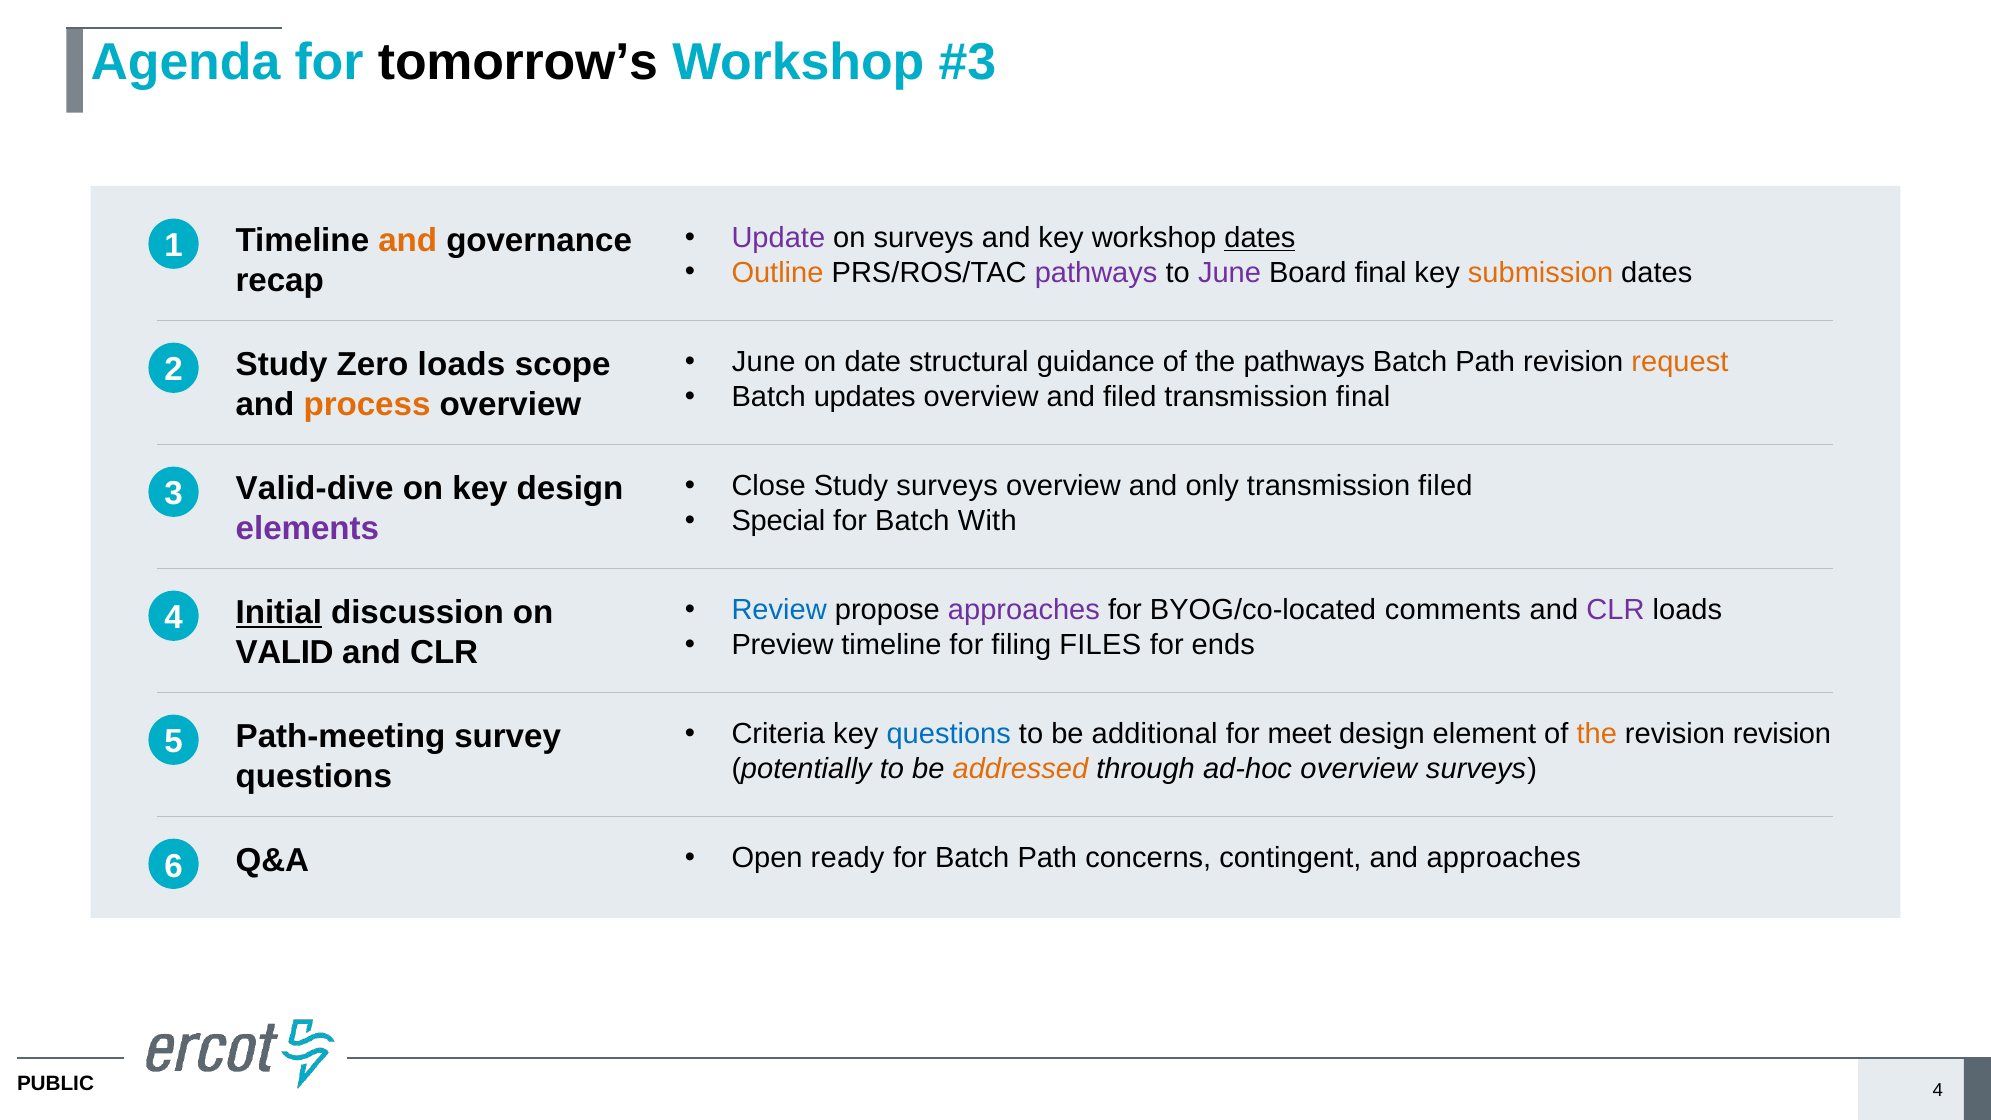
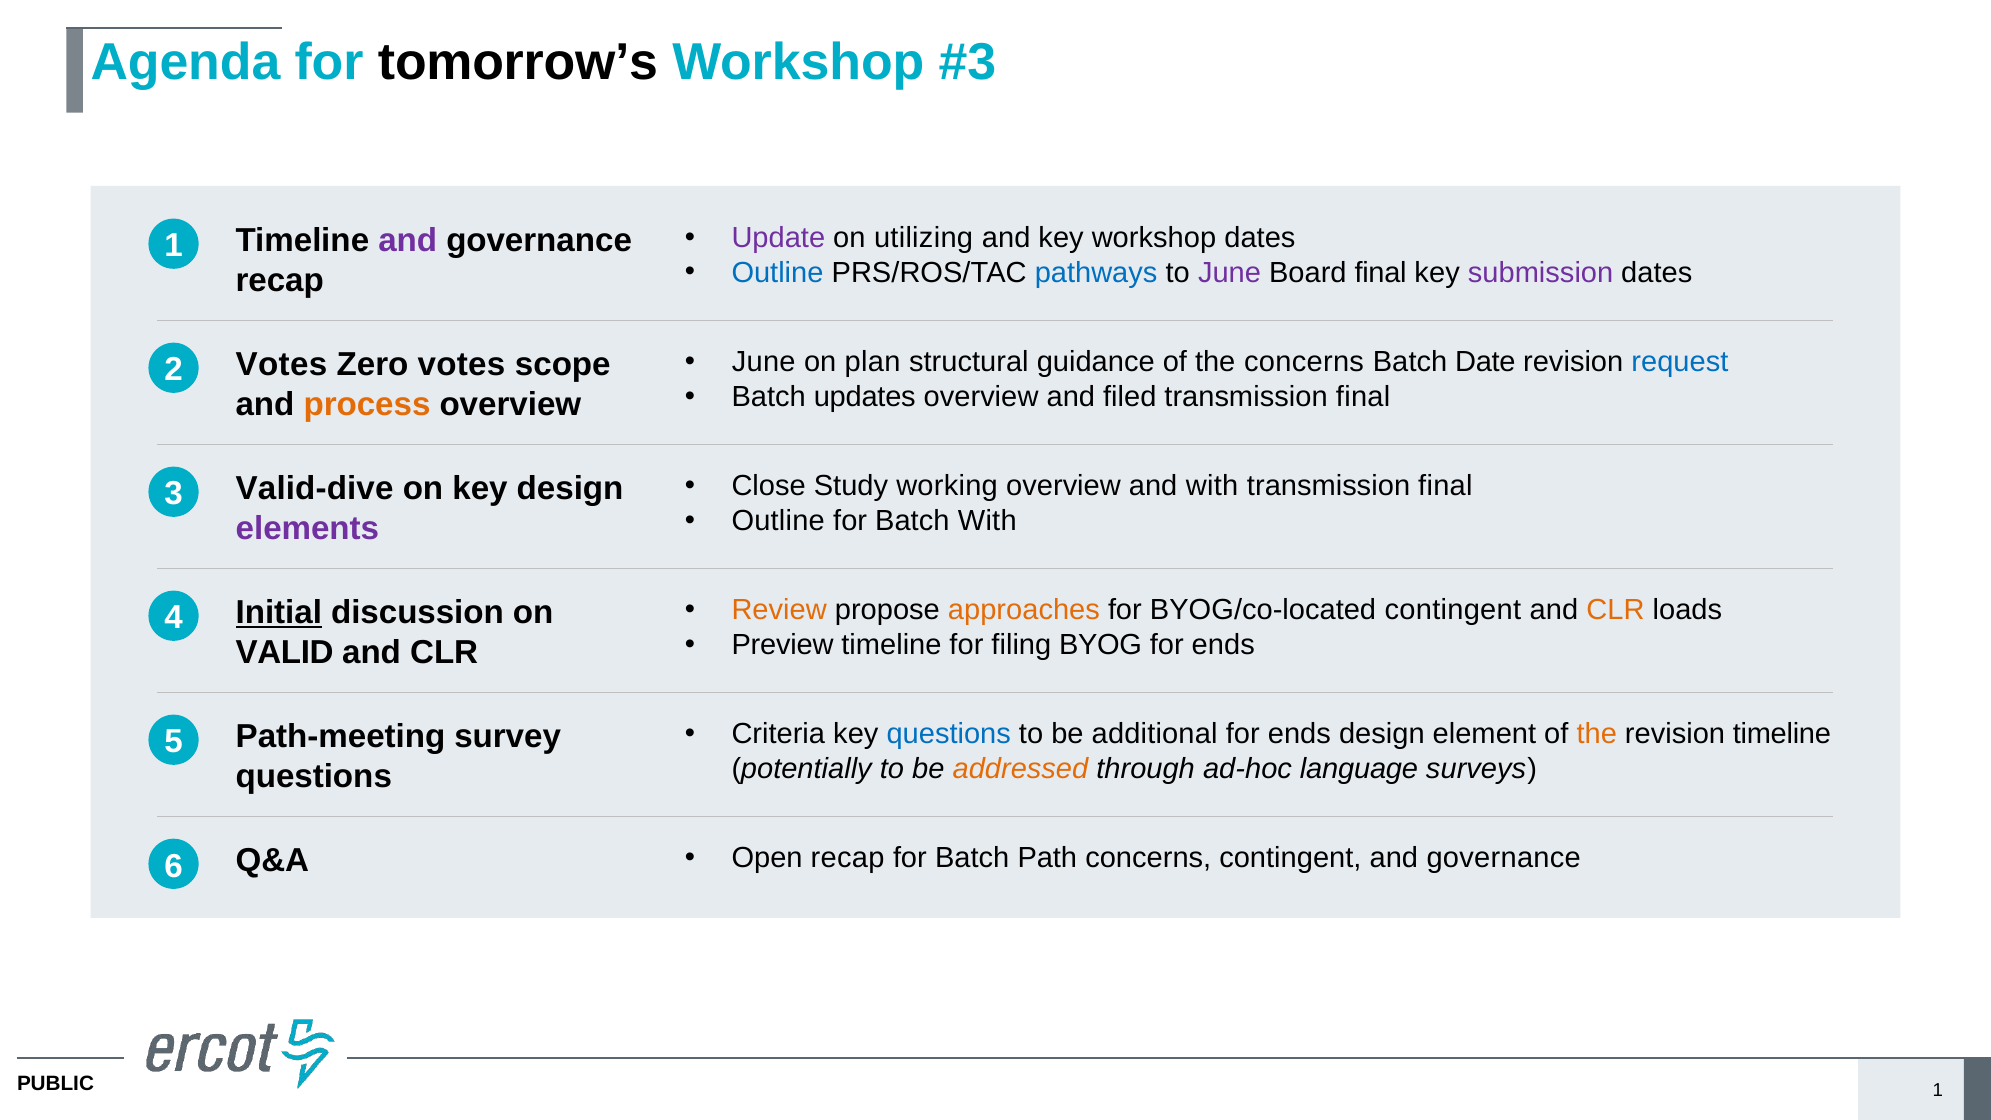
on surveys: surveys -> utilizing
dates at (1260, 238) underline: present -> none
and at (408, 241) colour: orange -> purple
Outline at (777, 273) colour: orange -> blue
pathways at (1096, 273) colour: purple -> blue
submission colour: orange -> purple
date: date -> plan
the pathways: pathways -> concerns
Path at (1485, 362): Path -> Date
request colour: orange -> blue
2 Study: Study -> Votes
Zero loads: loads -> votes
Study surveys: surveys -> working
and only: only -> with
filed at (1445, 486): filed -> final
Special at (778, 521): Special -> Outline
Review colour: blue -> orange
approaches at (1024, 610) colour: purple -> orange
BYOG/co-located comments: comments -> contingent
CLR at (1615, 610) colour: purple -> orange
FILES: FILES -> BYOG
meet at (1300, 734): meet -> ends
revision revision: revision -> timeline
ad-hoc overview: overview -> language
Open ready: ready -> recap
approaches at (1504, 858): approaches -> governance
4 at (1938, 1090): 4 -> 1
